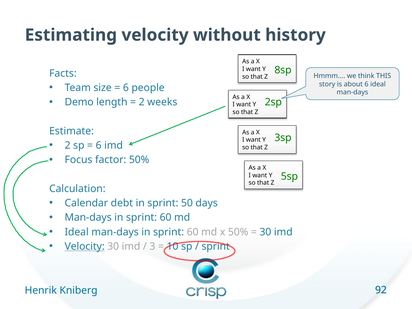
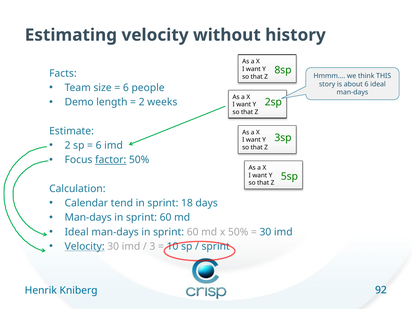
factor underline: none -> present
debt: debt -> tend
50: 50 -> 18
